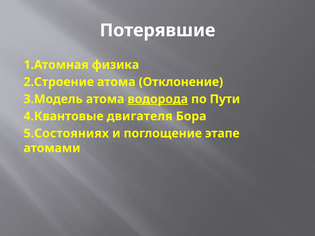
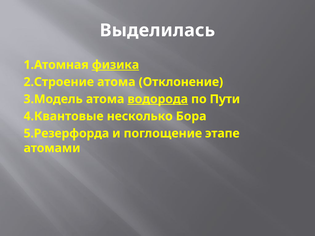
Потерявшие: Потерявшие -> Выделилась
физика underline: none -> present
двигателя: двигателя -> несколько
5.Состояниях: 5.Состояниях -> 5.Резерфорда
